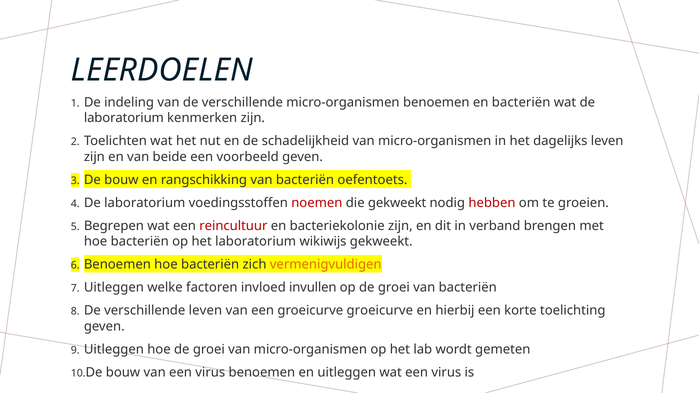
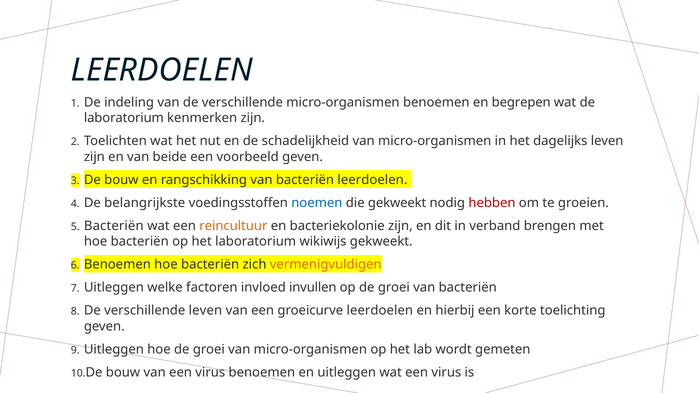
en bacteriën: bacteriën -> begrepen
bacteriën oefentoets: oefentoets -> leerdoelen
laboratorium at (145, 203): laboratorium -> belangrijkste
noemen colour: red -> blue
Begrepen at (114, 226): Begrepen -> Bacteriën
reincultuur colour: red -> orange
groeicurve groeicurve: groeicurve -> leerdoelen
